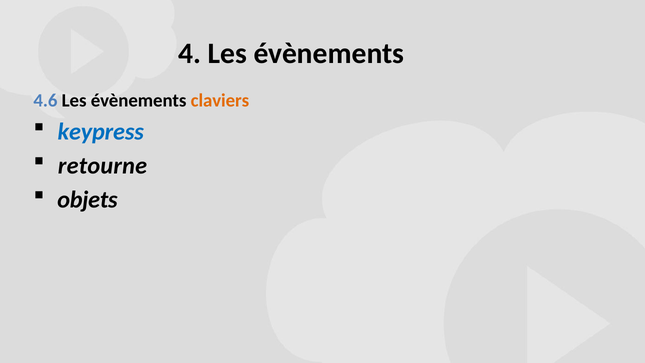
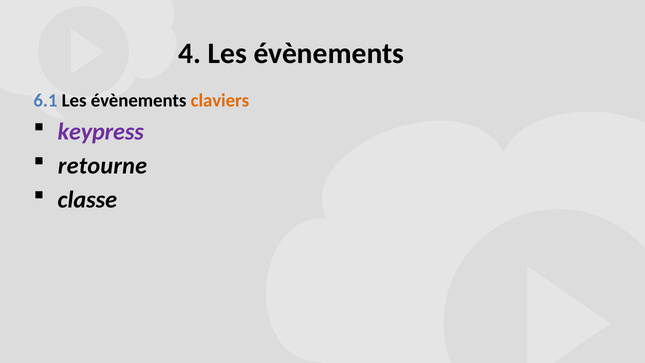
4.6: 4.6 -> 6.1
keypress colour: blue -> purple
objets: objets -> classe
